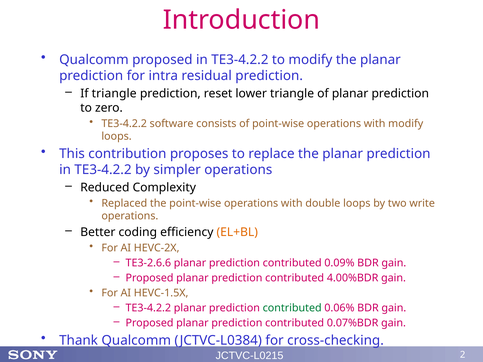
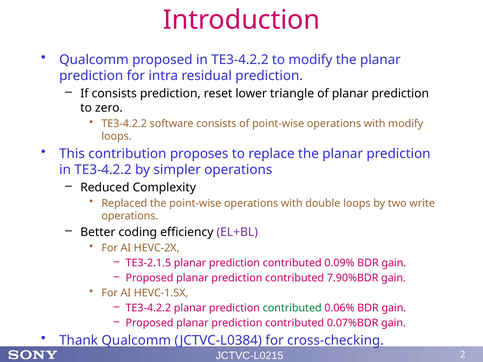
If triangle: triangle -> consists
EL+BL colour: orange -> purple
TE3-2.6.6: TE3-2.6.6 -> TE3-2.1.5
4.00%BDR: 4.00%BDR -> 7.90%BDR
